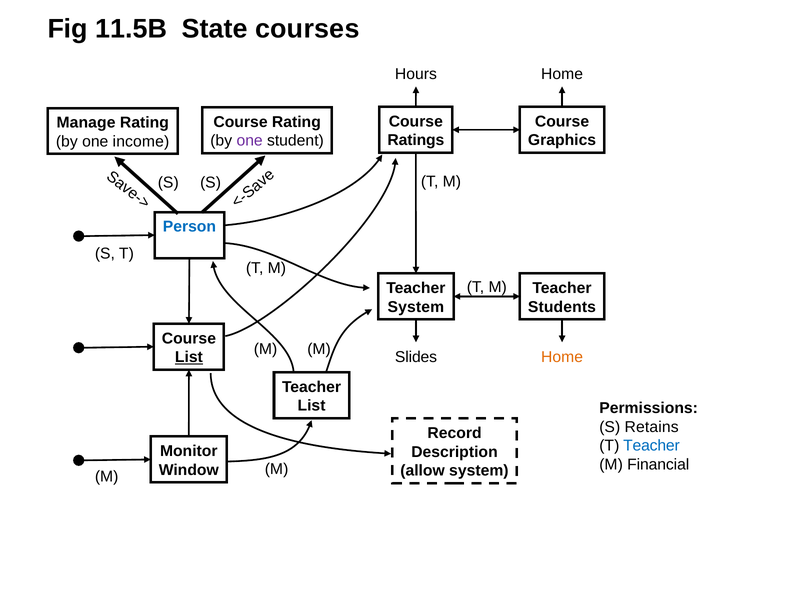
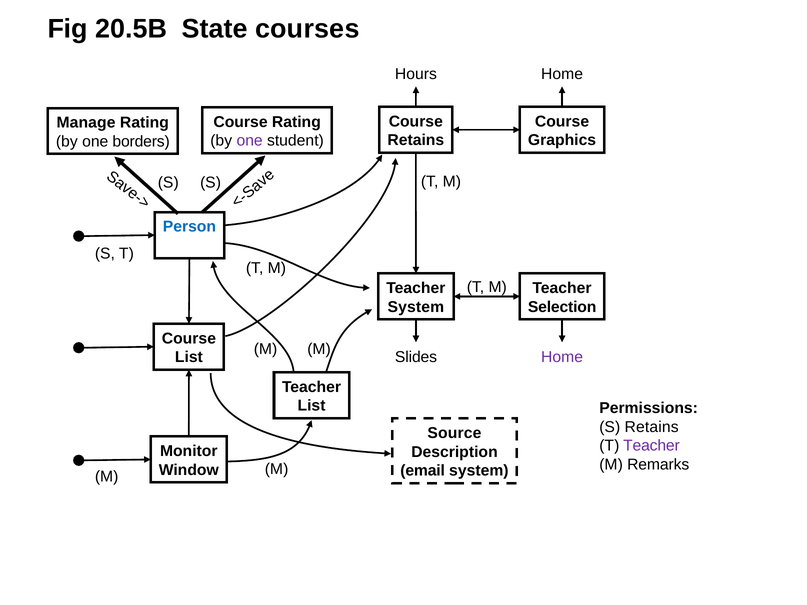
11.5B: 11.5B -> 20.5B
Ratings at (416, 140): Ratings -> Retains
income: income -> borders
Students: Students -> Selection
Home at (562, 357) colour: orange -> purple
List at (189, 357) underline: present -> none
Record: Record -> Source
Teacher at (651, 446) colour: blue -> purple
Financial: Financial -> Remarks
allow: allow -> email
